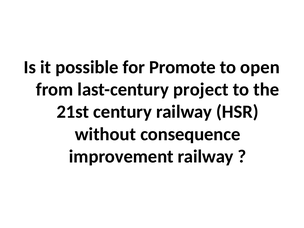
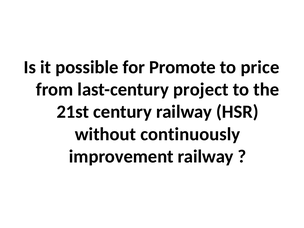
open: open -> price
consequence: consequence -> continuously
